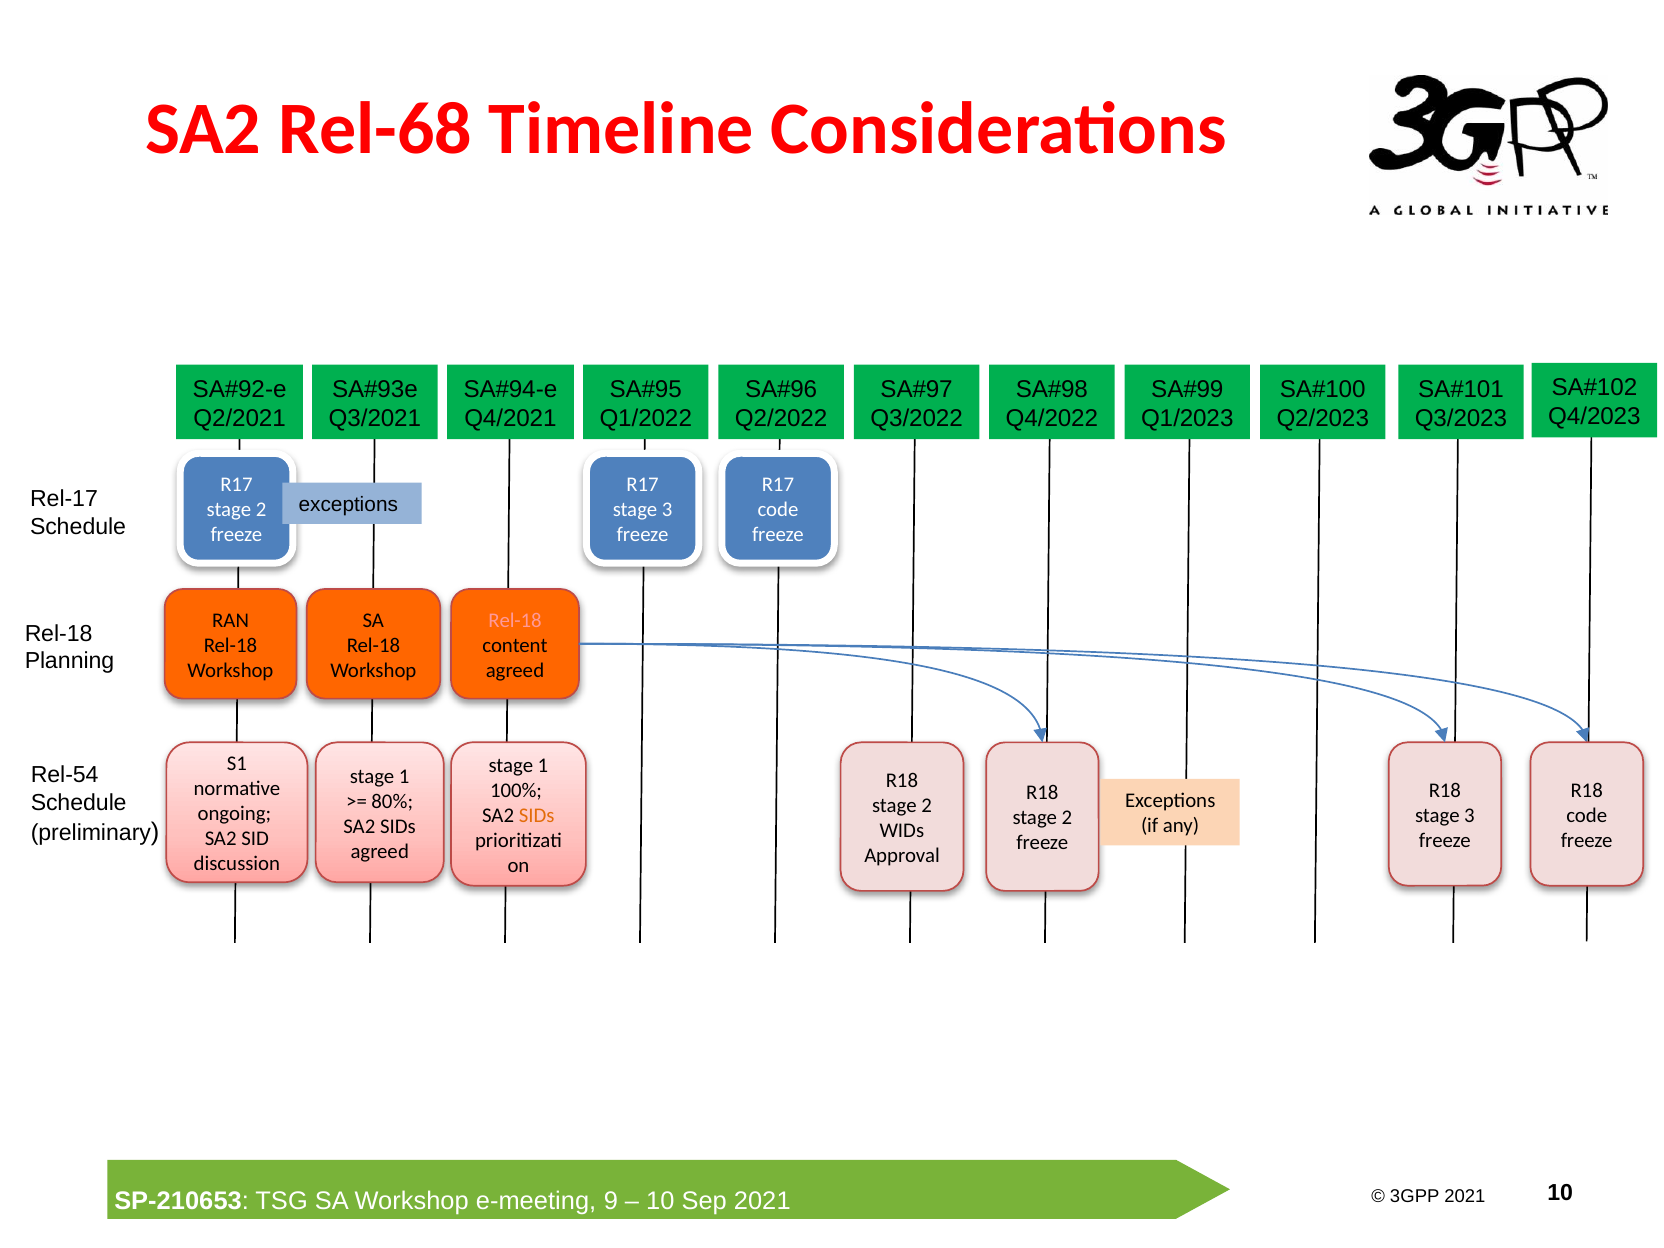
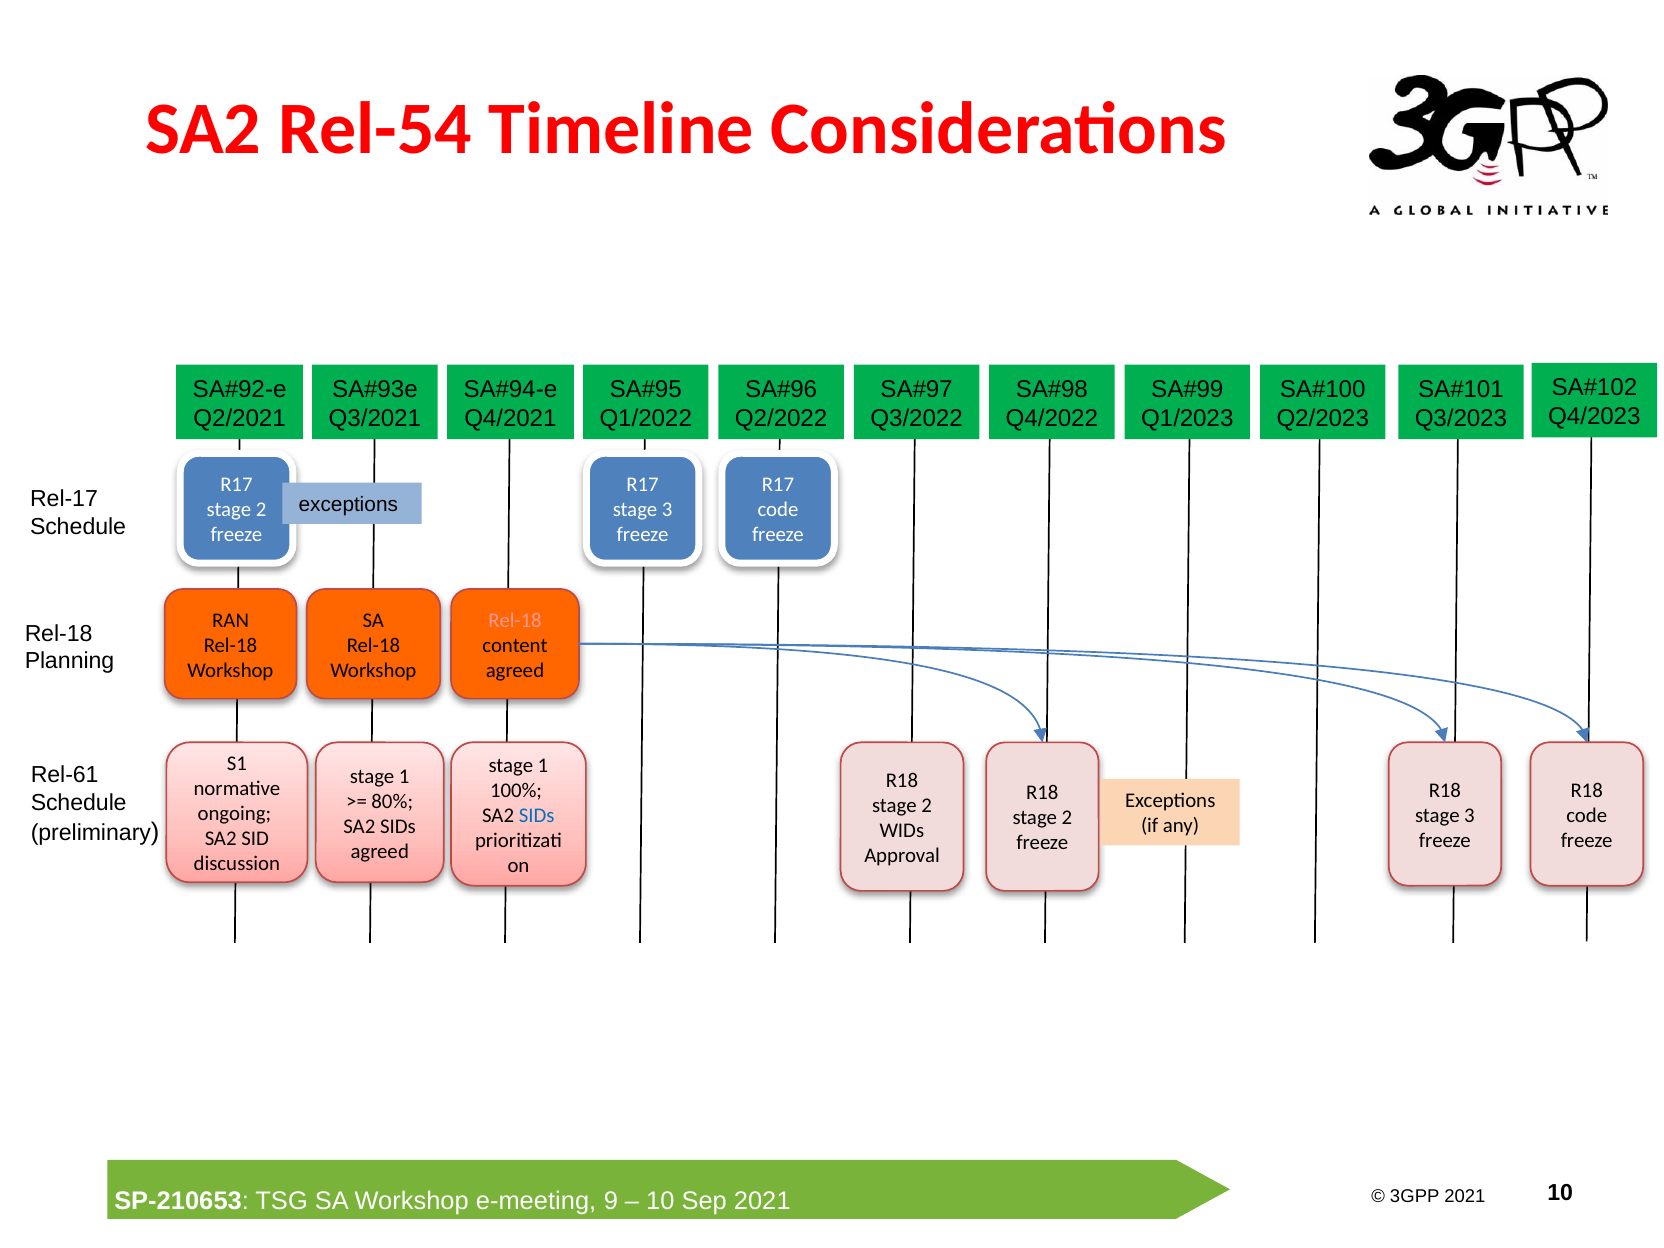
Rel-68: Rel-68 -> Rel-54
Rel-54: Rel-54 -> Rel-61
SIDs at (537, 815) colour: orange -> blue
